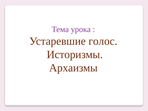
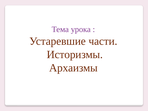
голос: голос -> части
